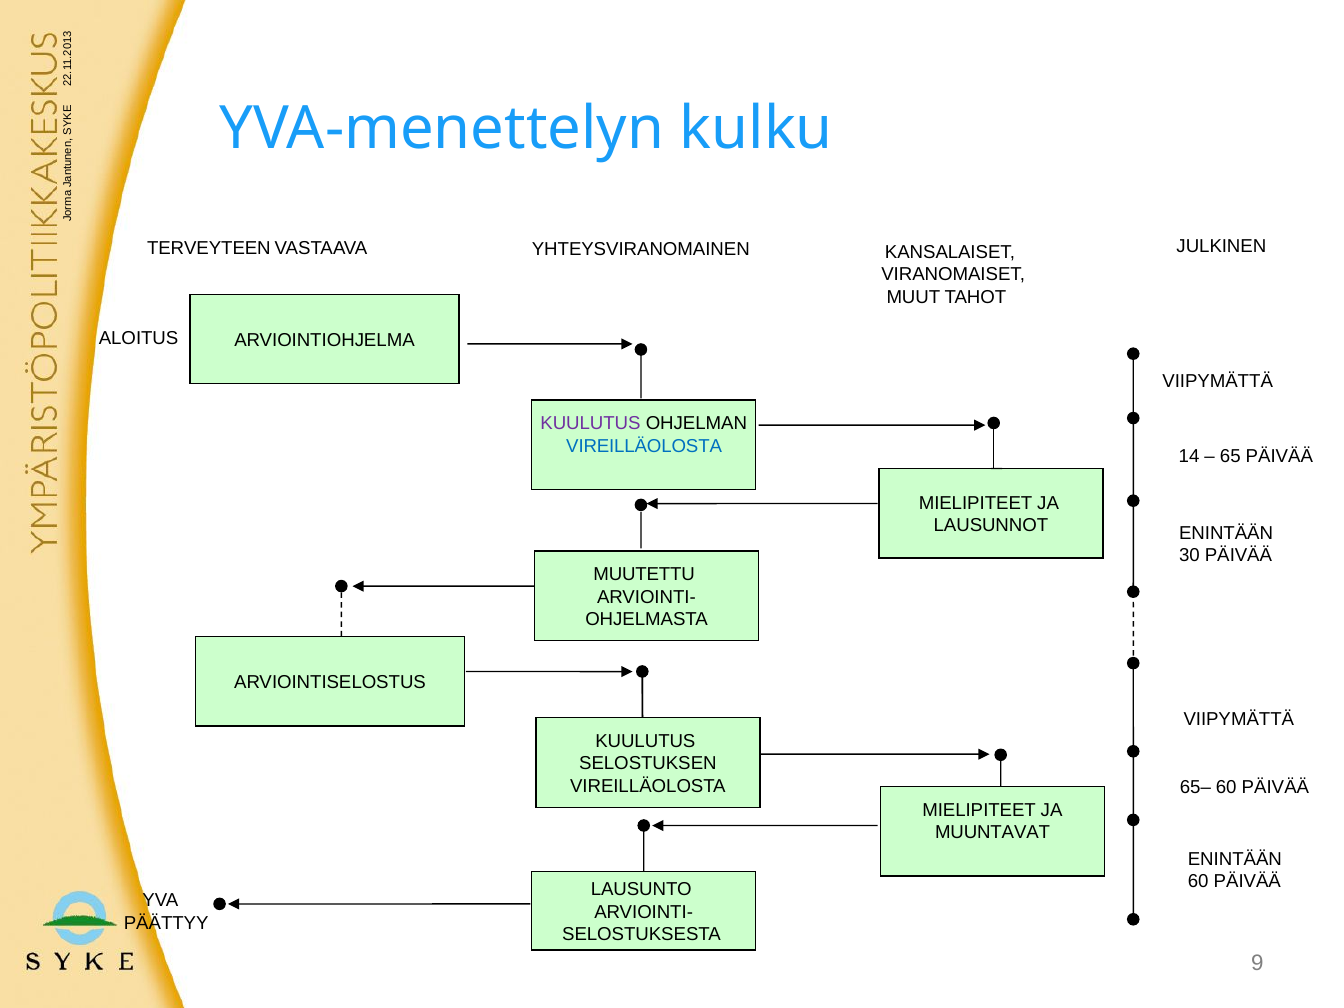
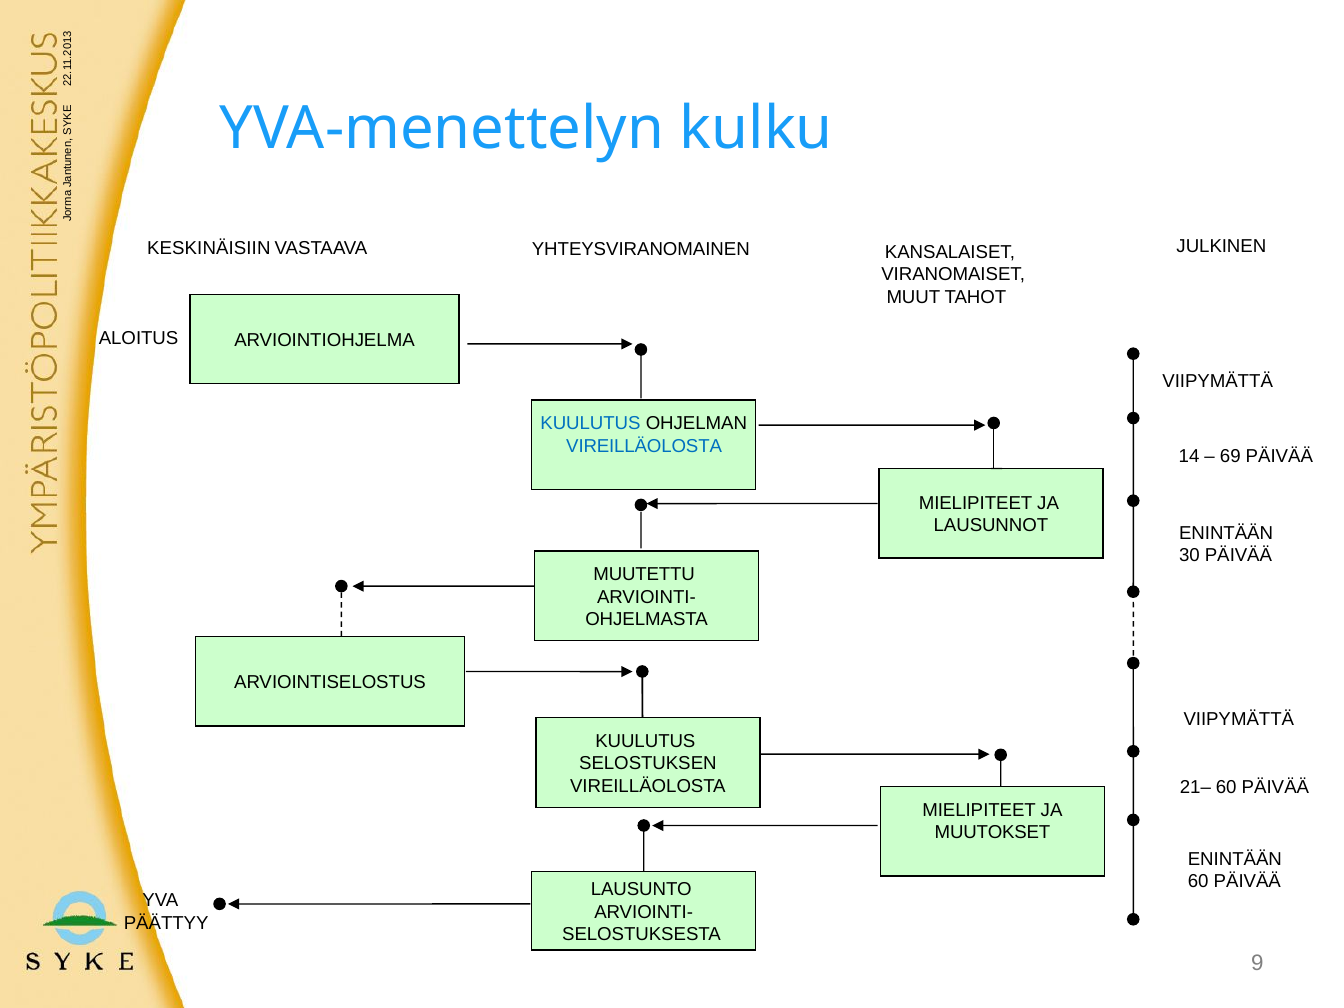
TERVEYTEEN: TERVEYTEEN -> KESKINÄISIIN
KUULUTUS at (591, 424) colour: purple -> blue
65: 65 -> 69
65–: 65– -> 21–
MUUNTAVAT: MUUNTAVAT -> MUUTOKSET
